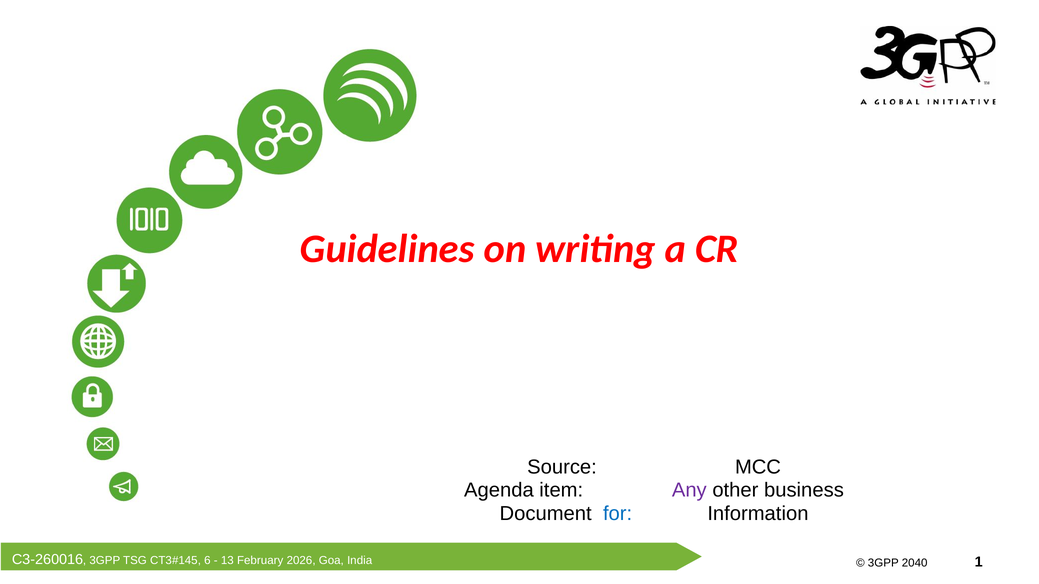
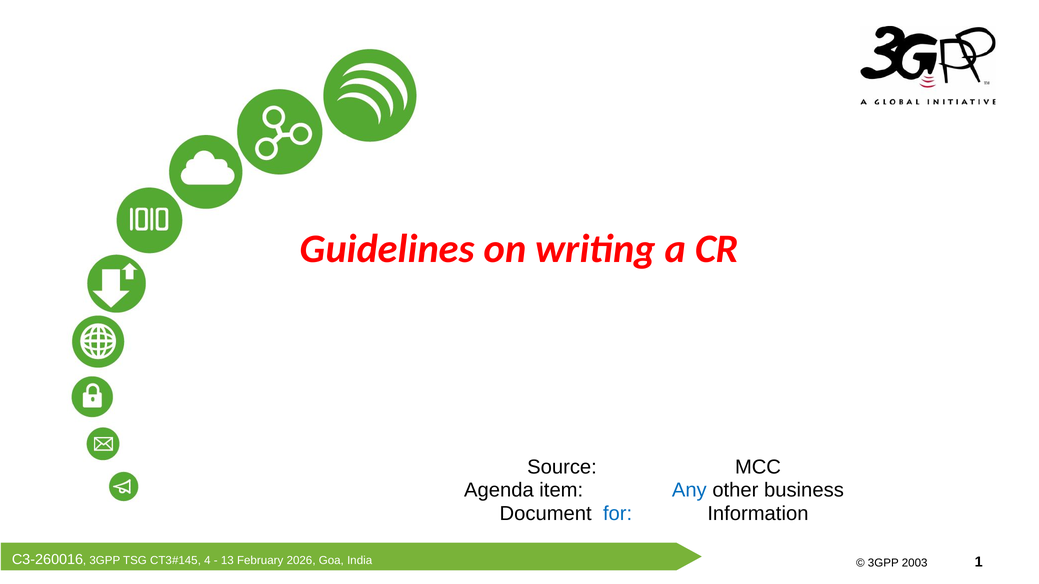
Any colour: purple -> blue
6: 6 -> 4
2040: 2040 -> 2003
